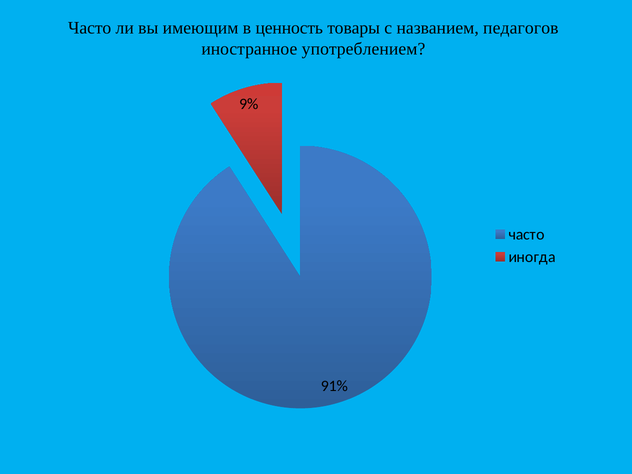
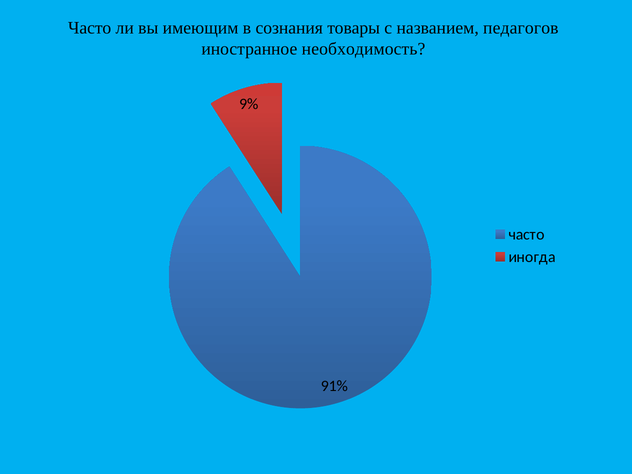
ценность: ценность -> сознания
употреблением: употреблением -> необходимость
